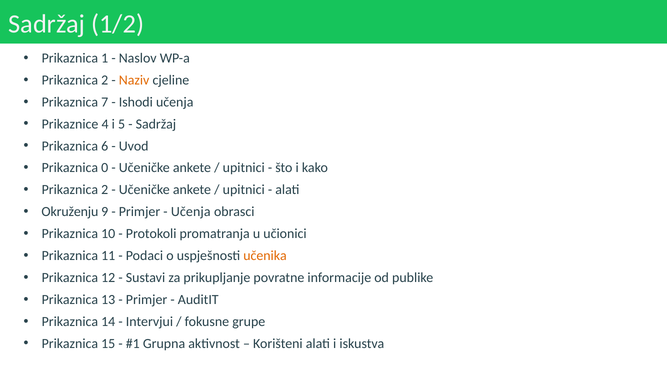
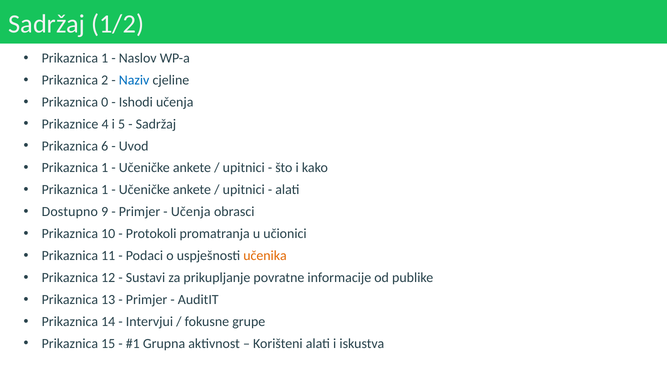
Naziv colour: orange -> blue
7: 7 -> 0
0 at (105, 168): 0 -> 1
2 at (105, 190): 2 -> 1
Okruženju: Okruženju -> Dostupno
